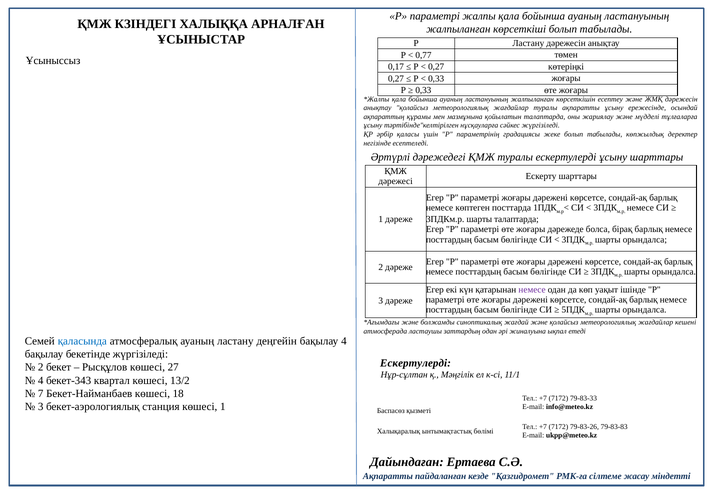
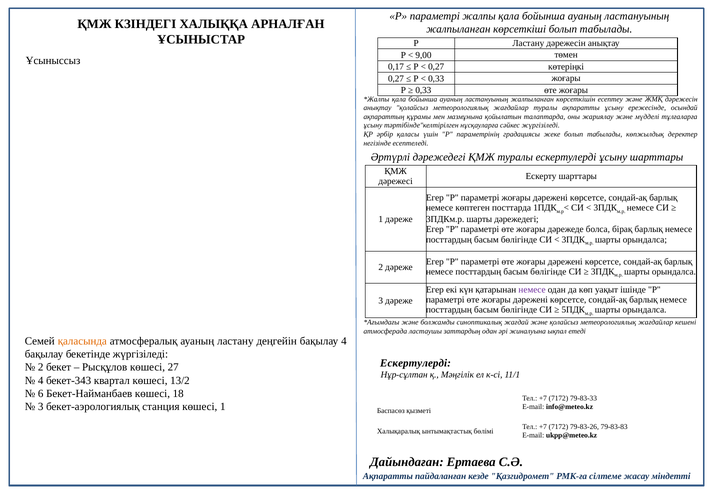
0,77: 0,77 -> 9,00
шарты талаптарда: талаптарда -> дәрежедегі
қаласында colour: blue -> orange
7: 7 -> 6
